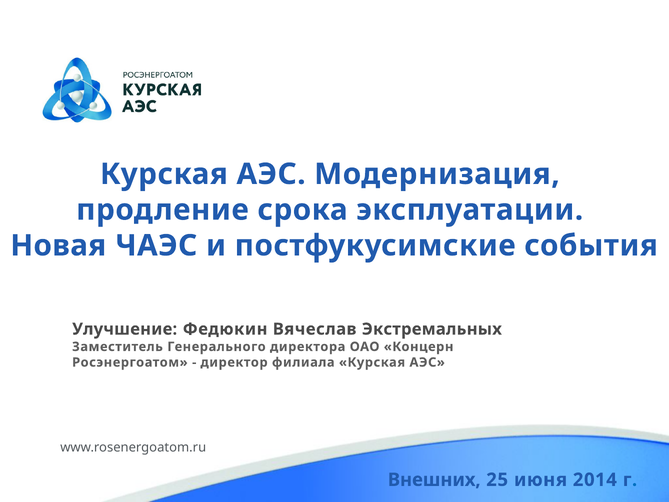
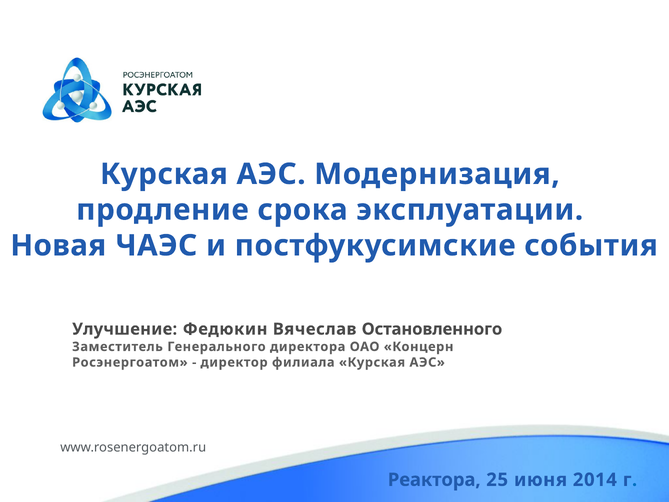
Экстремальных: Экстремальных -> Остановленного
Внешних: Внешних -> Реактора
